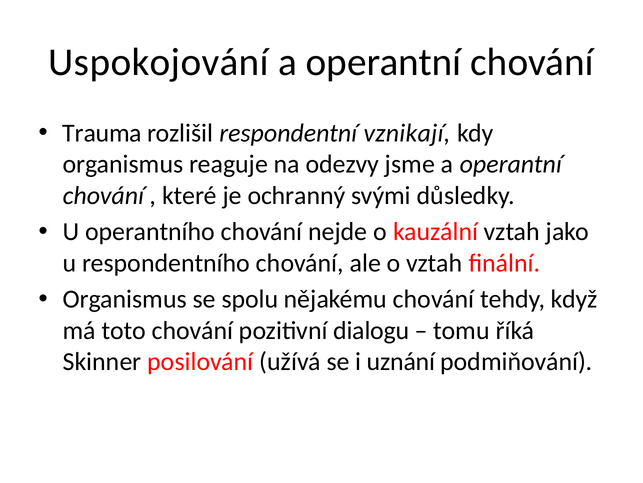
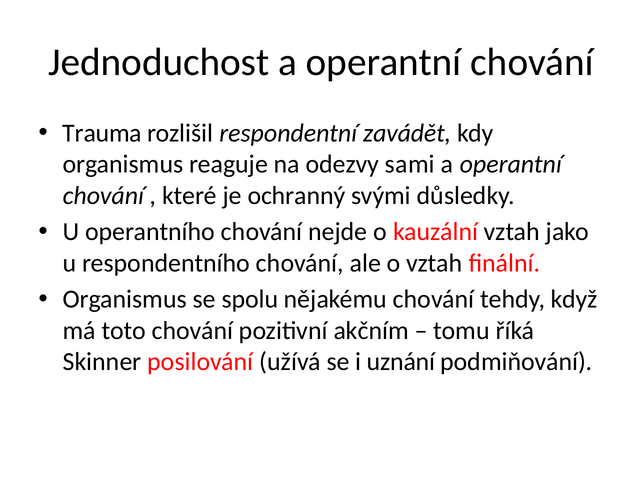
Uspokojování: Uspokojování -> Jednoduchost
vznikají: vznikají -> zavádět
jsme: jsme -> sami
dialogu: dialogu -> akčním
